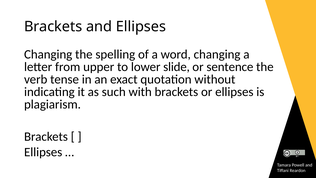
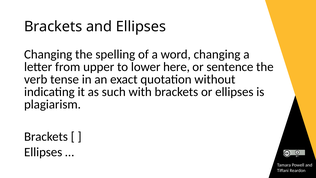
slide: slide -> here
